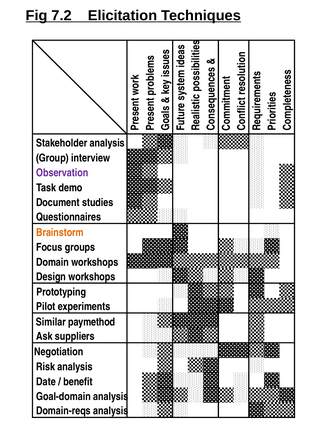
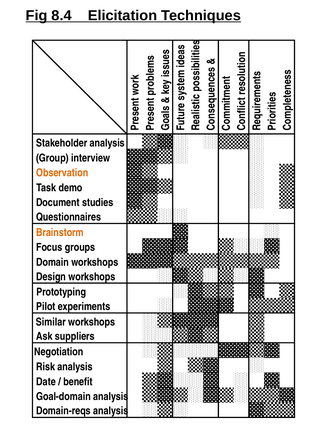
7.2: 7.2 -> 8.4
Observation colour: purple -> orange
Similar paymethod: paymethod -> workshops
